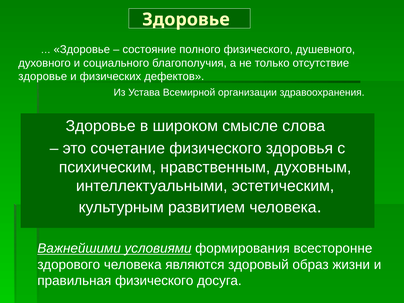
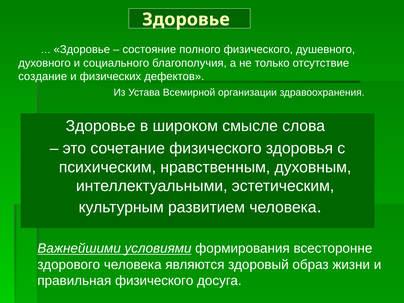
здоровье at (43, 77): здоровье -> создание
